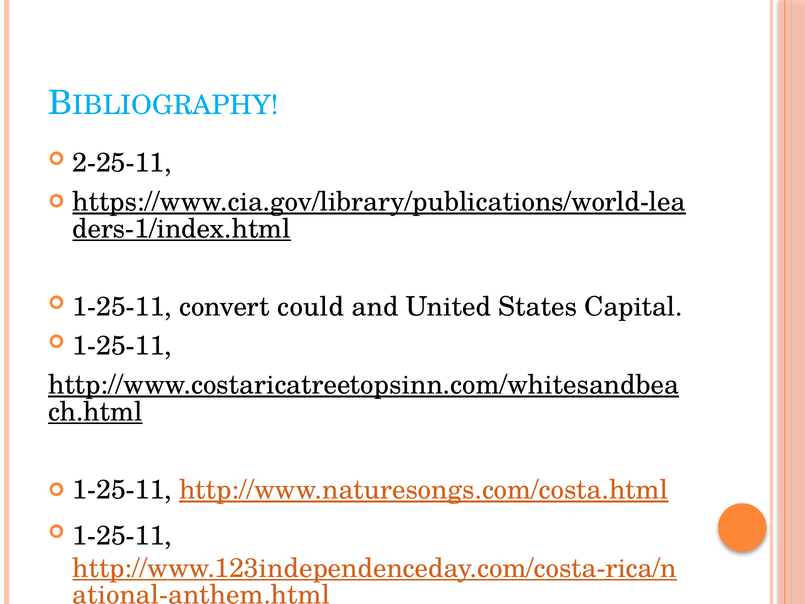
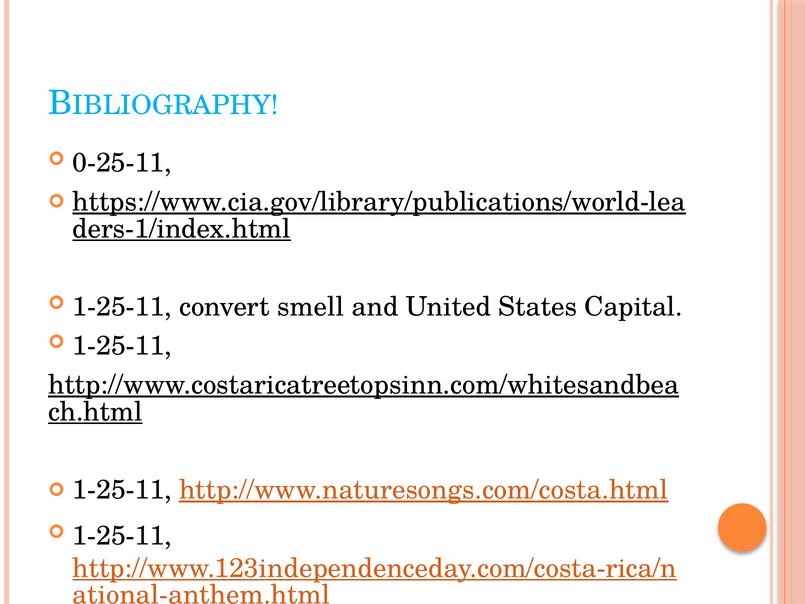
2-25-11: 2-25-11 -> 0-25-11
could: could -> smell
